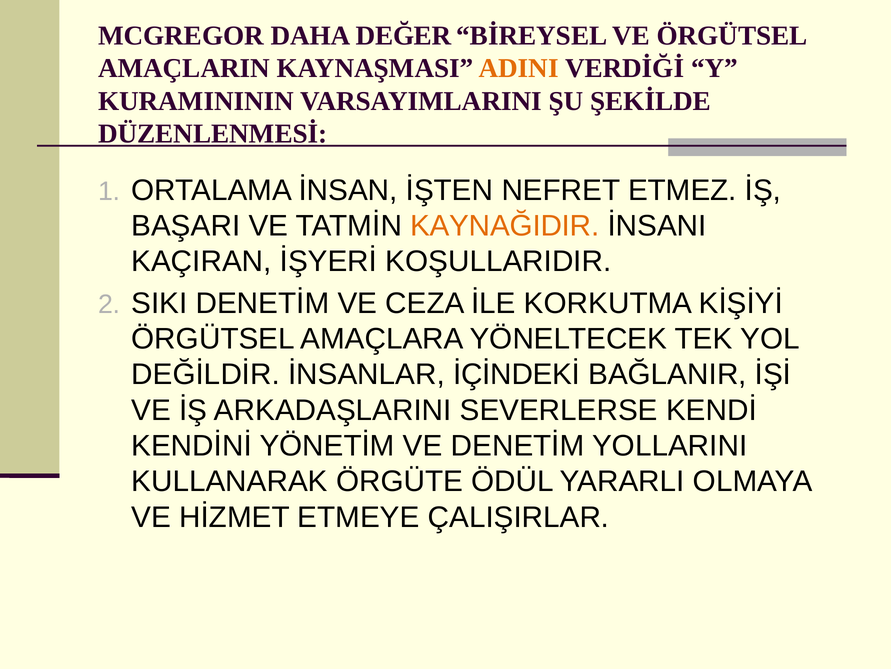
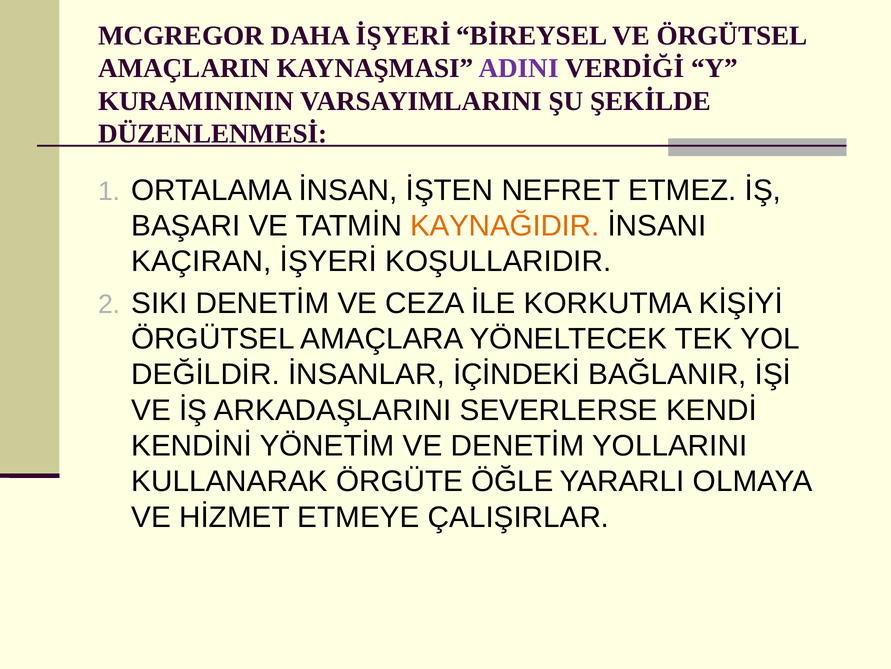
DAHA DEĞER: DEĞER -> İŞYERİ
ADINI colour: orange -> purple
ÖDÜL: ÖDÜL -> ÖĞLE
